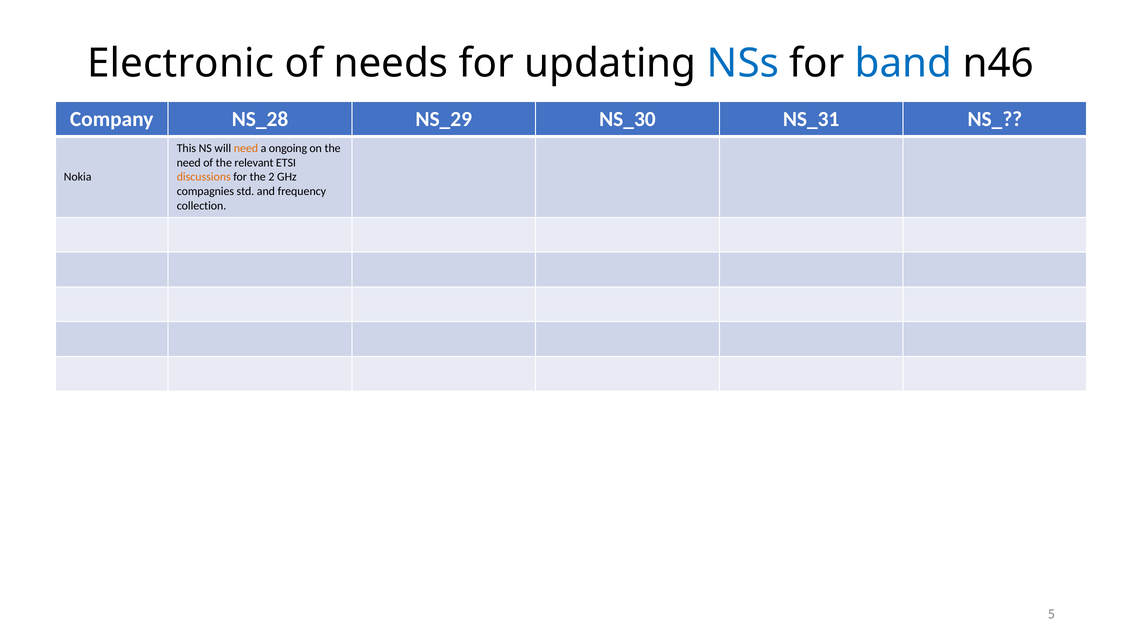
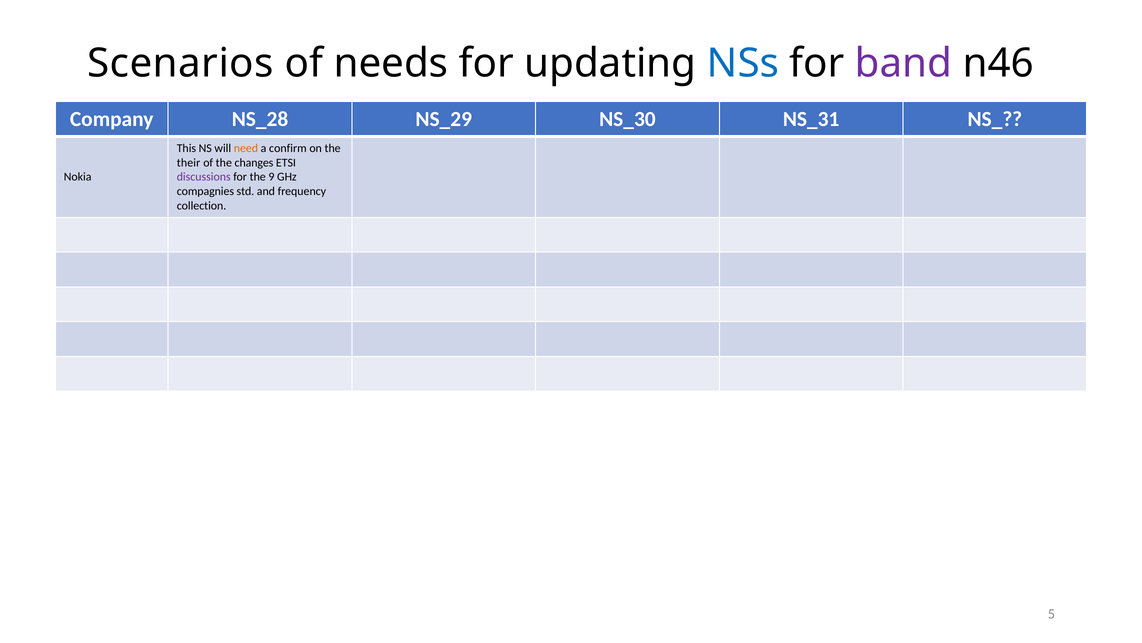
Electronic: Electronic -> Scenarios
band colour: blue -> purple
ongoing: ongoing -> confirm
need at (189, 162): need -> their
relevant: relevant -> changes
discussions colour: orange -> purple
2: 2 -> 9
